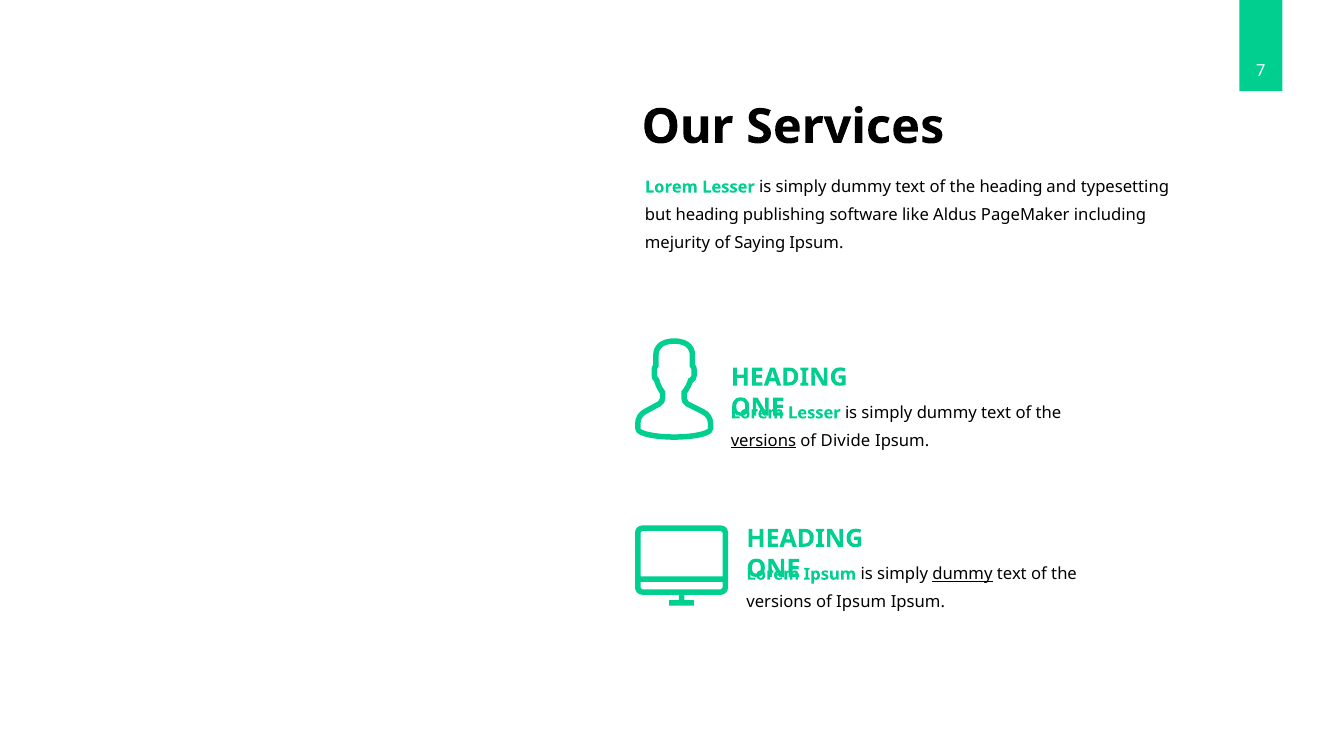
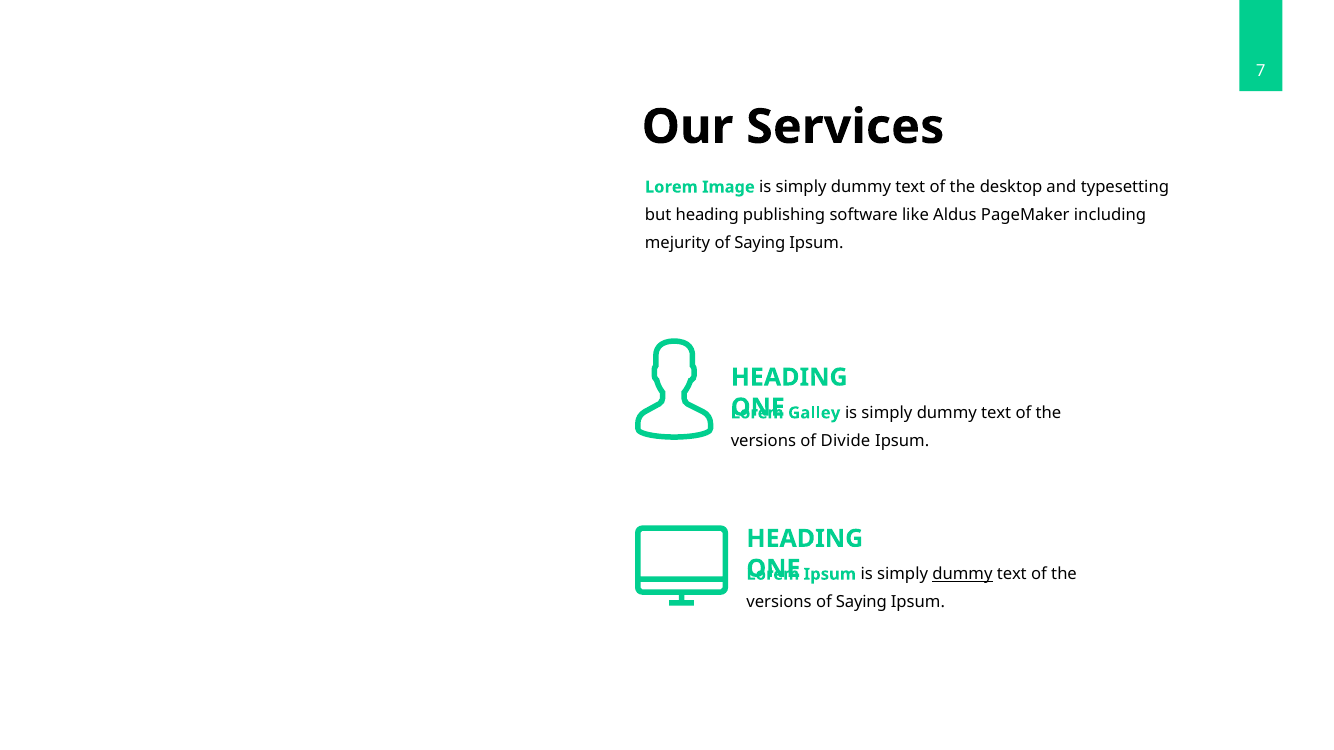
Lesser at (728, 187): Lesser -> Image
the heading: heading -> desktop
Lesser at (814, 413): Lesser -> Galley
versions at (763, 441) underline: present -> none
versions of Ipsum: Ipsum -> Saying
